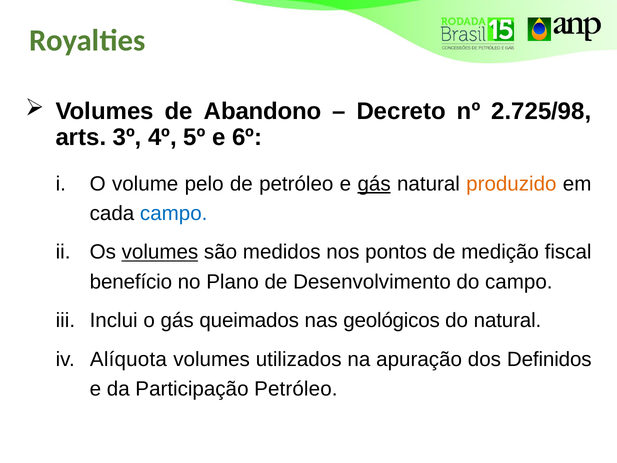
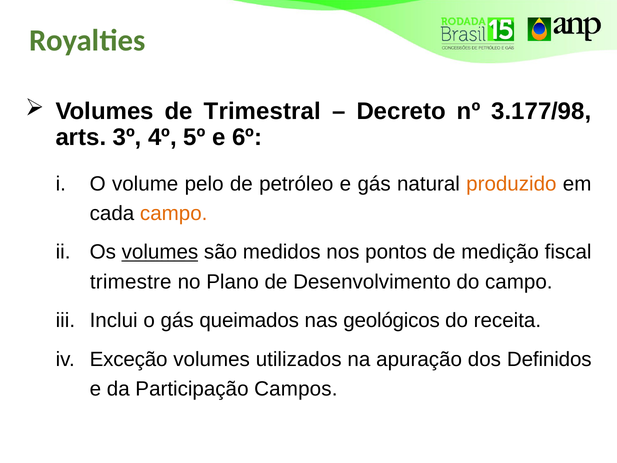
Abandono: Abandono -> Trimestral
2.725/98: 2.725/98 -> 3.177/98
gás at (374, 184) underline: present -> none
campo at (174, 213) colour: blue -> orange
benefício: benefício -> trimestre
do natural: natural -> receita
Alíquota: Alíquota -> Exceção
Participação Petróleo: Petróleo -> Campos
